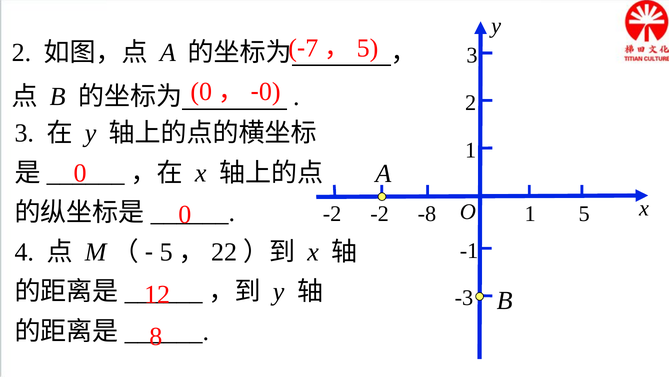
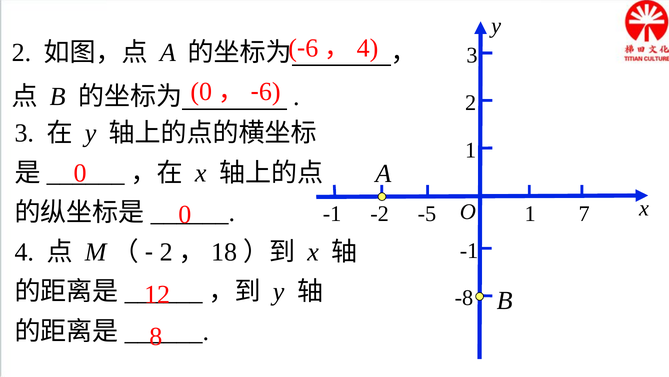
7 at (312, 48): 7 -> 6
5 at (367, 48): 5 -> 4
0 at (270, 91): 0 -> 6
-2 at (332, 213): -2 -> -1
-8: -8 -> -5
1 5: 5 -> 7
5 at (166, 252): 5 -> 2
22: 22 -> 18
-3: -3 -> -8
